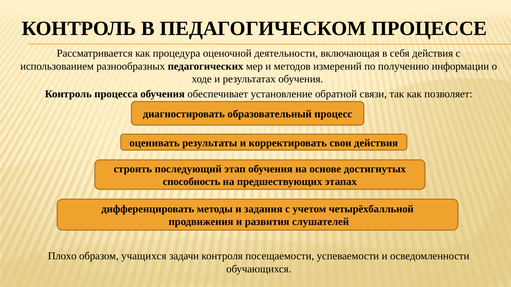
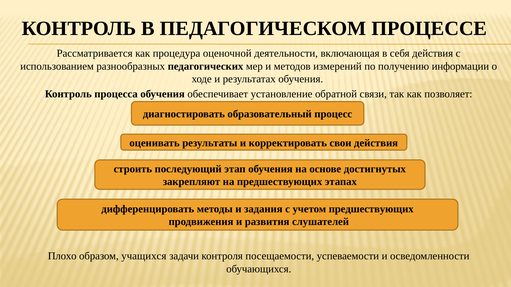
способность: способность -> закрепляют
учетом четырёхбалльной: четырёхбалльной -> предшествующих
